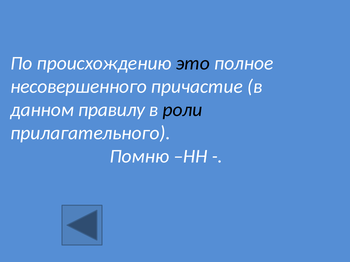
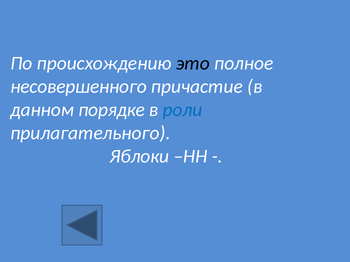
правилу: правилу -> порядке
роли colour: black -> blue
Помню: Помню -> Яблоки
